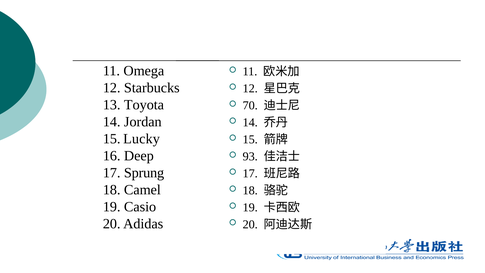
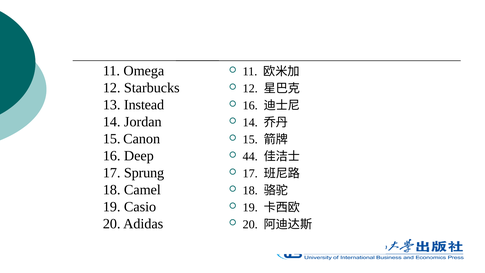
Toyota: Toyota -> Instead
70 at (250, 106): 70 -> 16
Lucky: Lucky -> Canon
93: 93 -> 44
